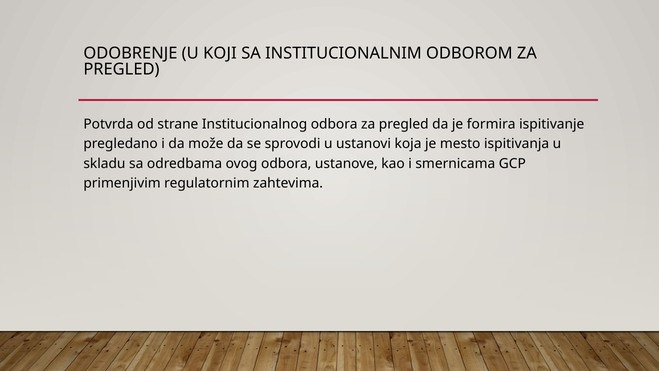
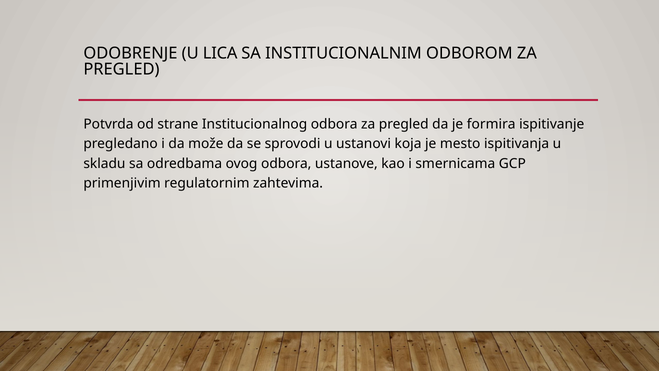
KOJI: KOJI -> LICA
